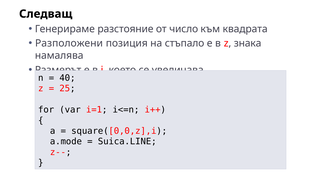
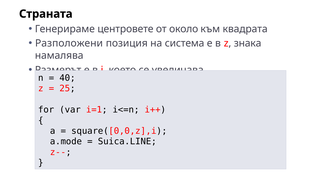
Следващ: Следващ -> Страната
разстояние: разстояние -> центровете
число: число -> около
стъпало: стъпало -> система
